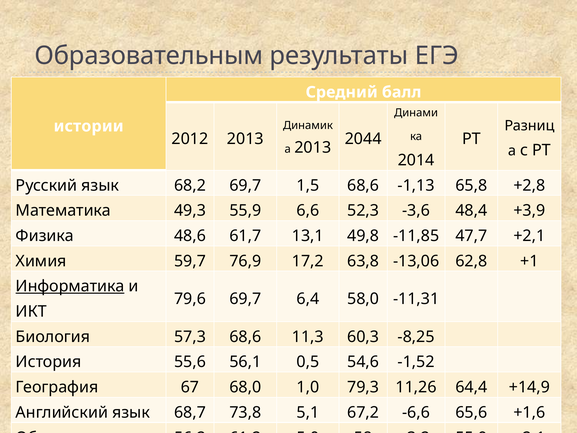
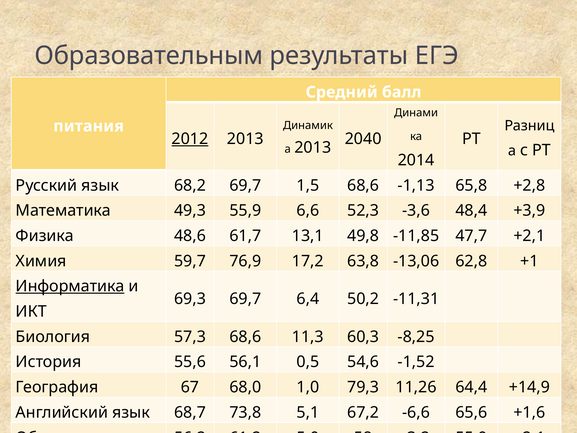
истории: истории -> питания
2012 underline: none -> present
2044: 2044 -> 2040
79,6: 79,6 -> 69,3
58,0: 58,0 -> 50,2
